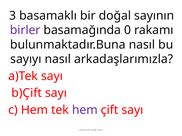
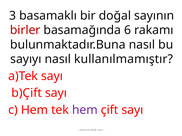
birler colour: purple -> red
0: 0 -> 6
arkadaşlarımızla: arkadaşlarımızla -> kullanılmamıştır
